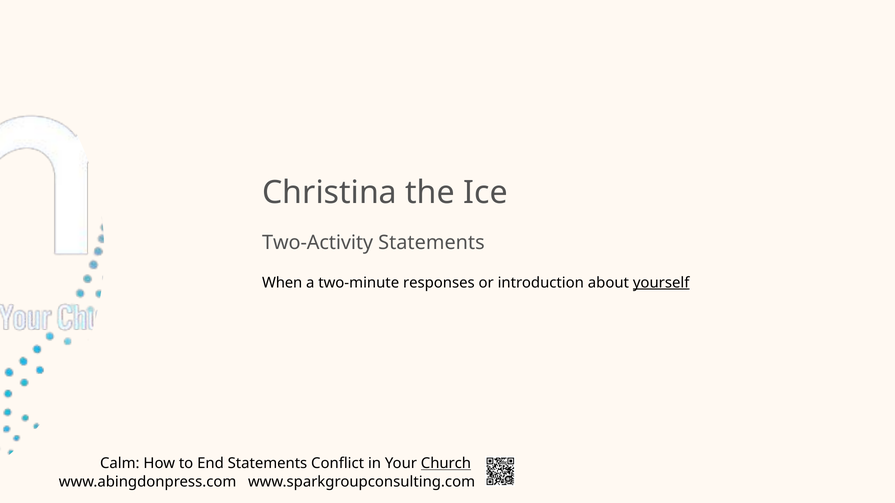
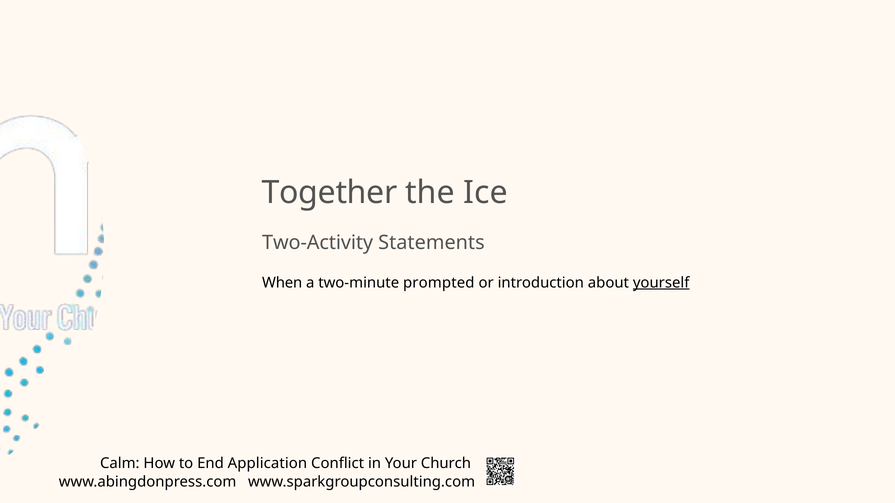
Christina: Christina -> Together
responses: responses -> prompted
End Statements: Statements -> Application
Church underline: present -> none
